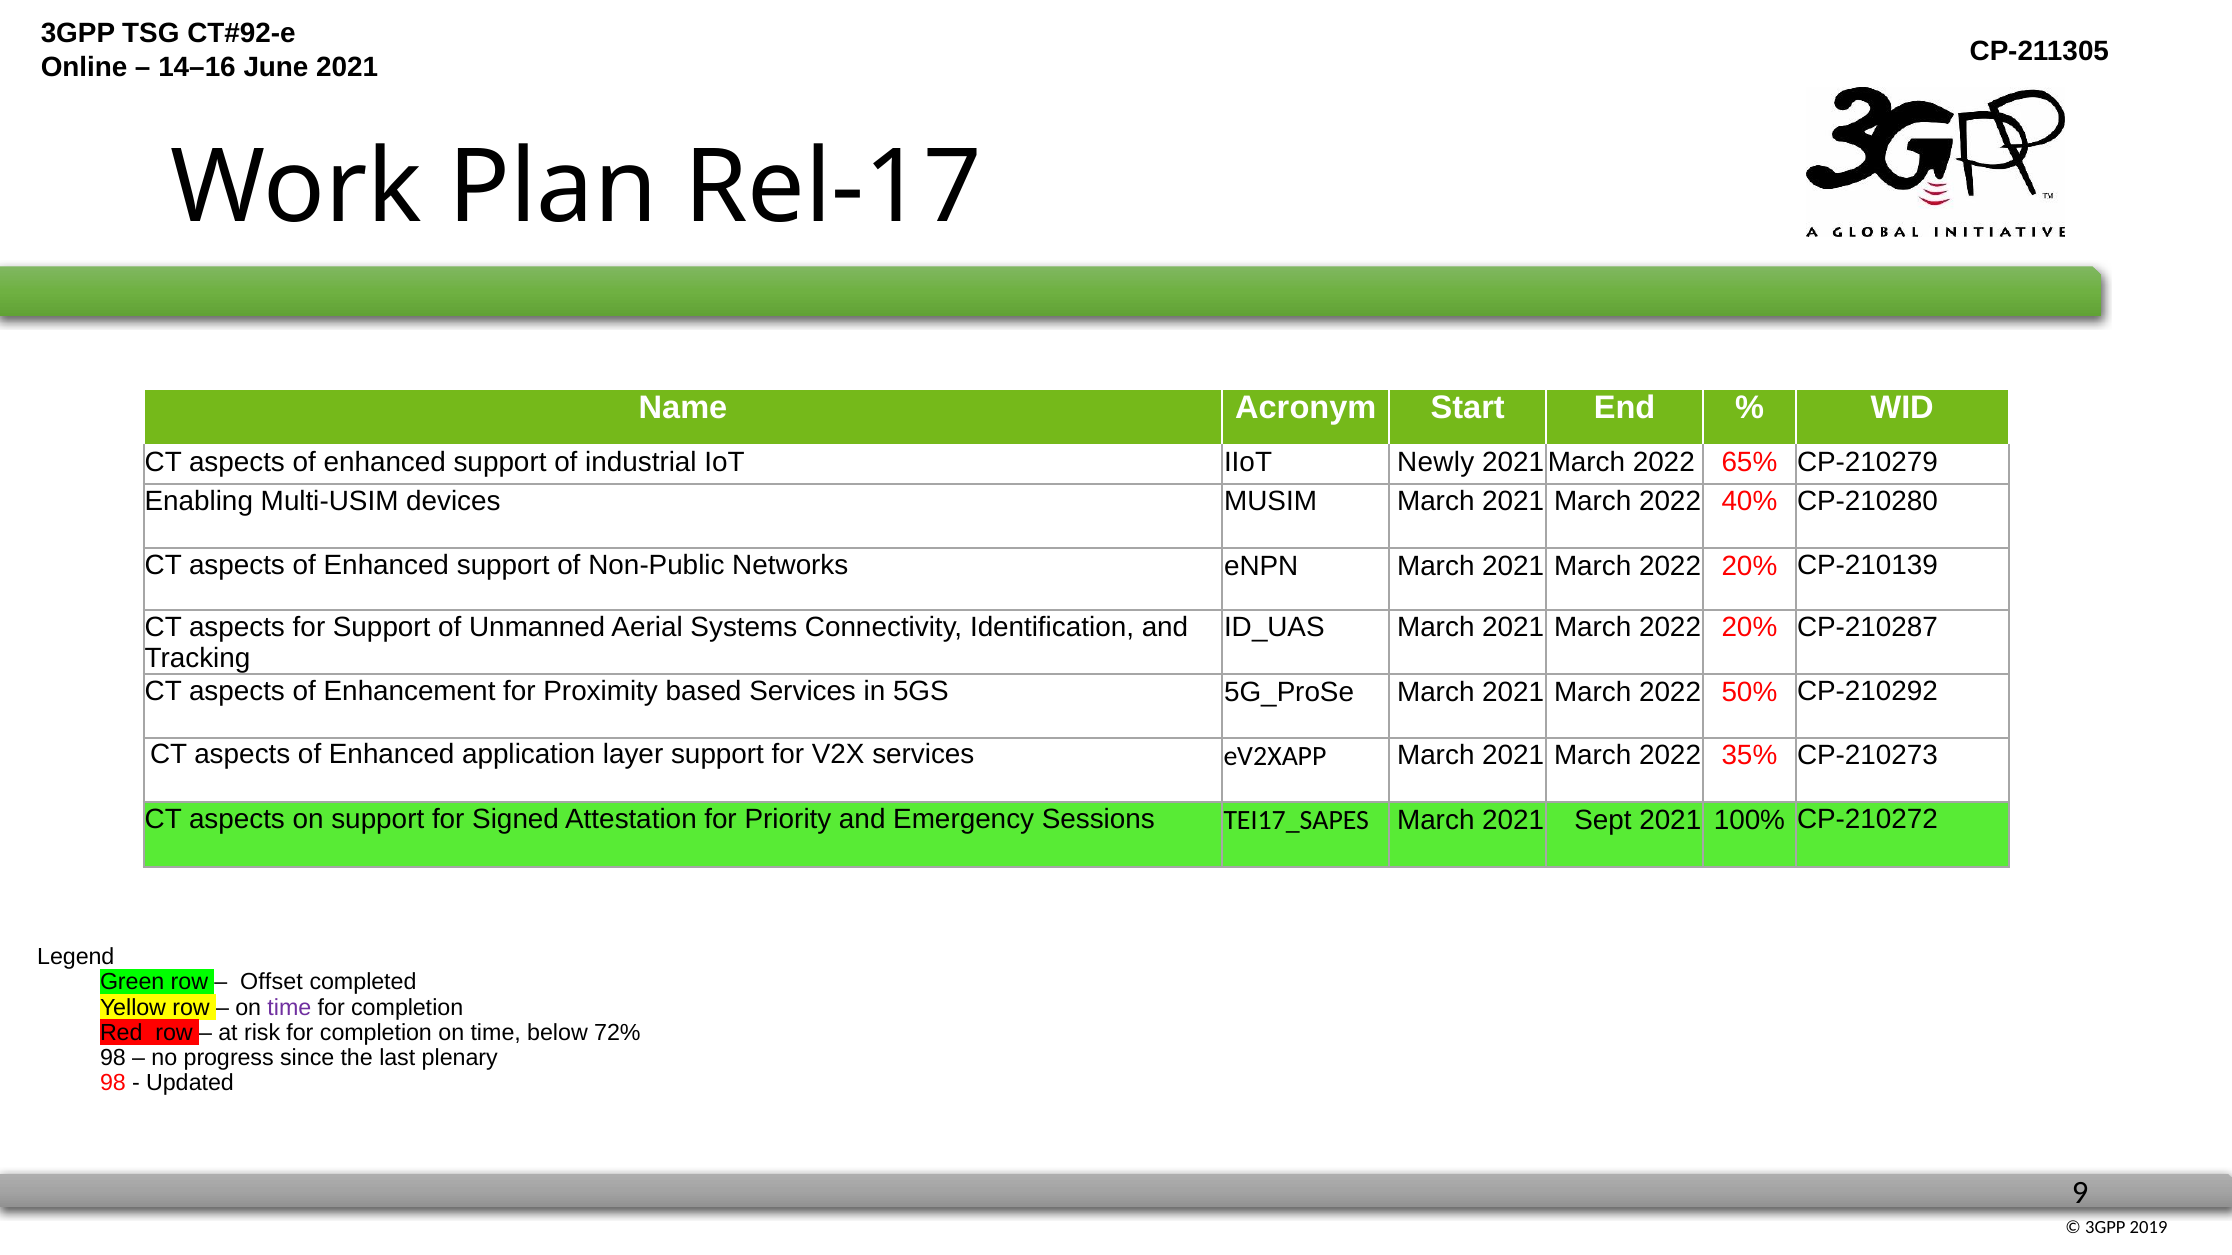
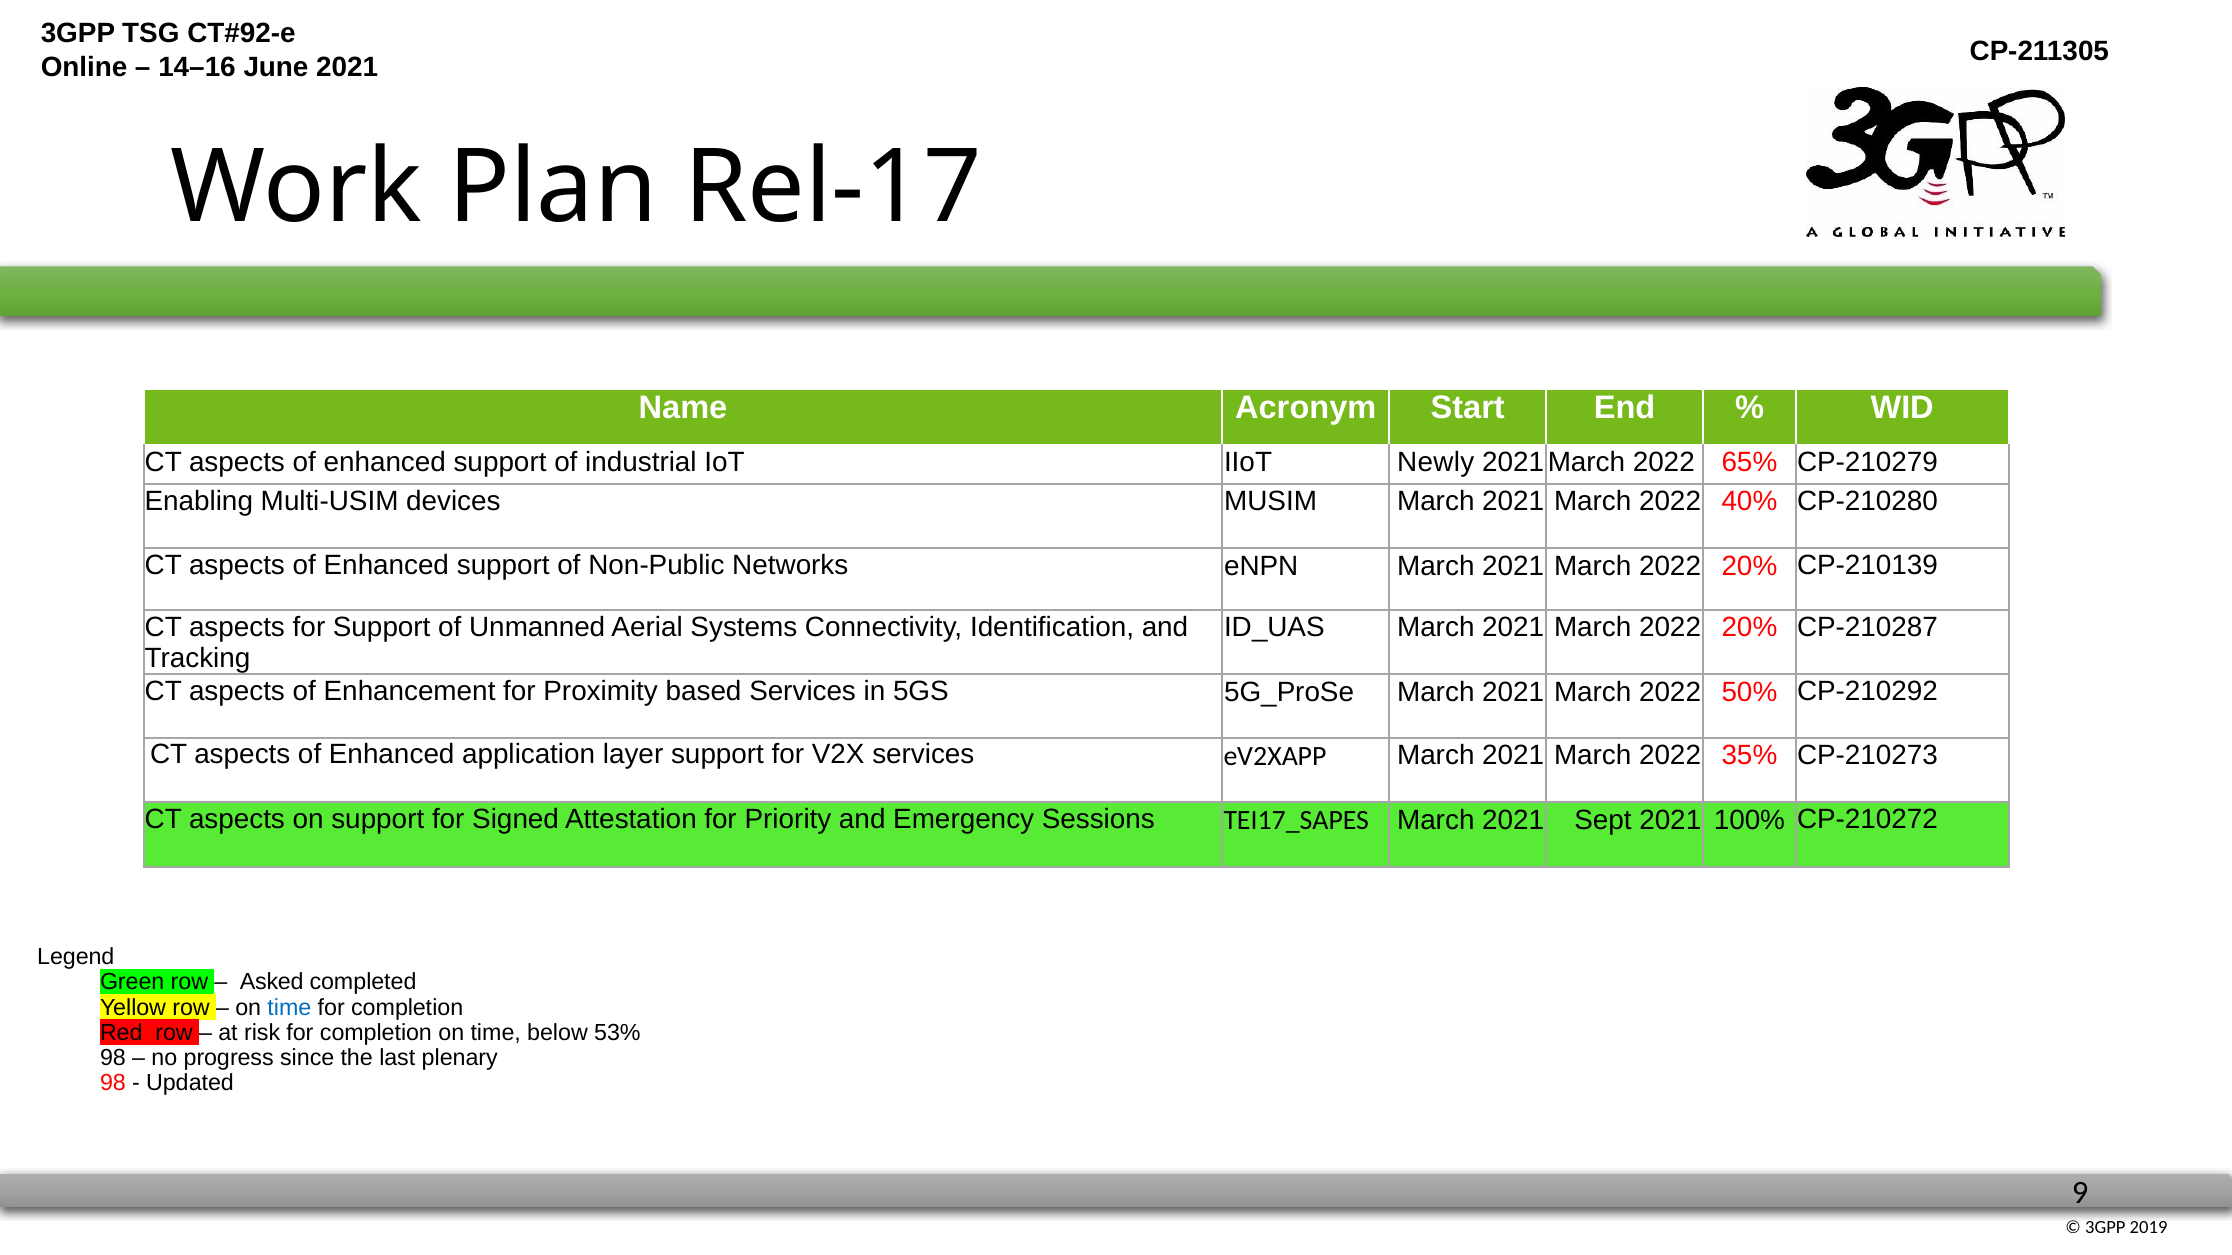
Offset: Offset -> Asked
time at (289, 1008) colour: purple -> blue
72%: 72% -> 53%
